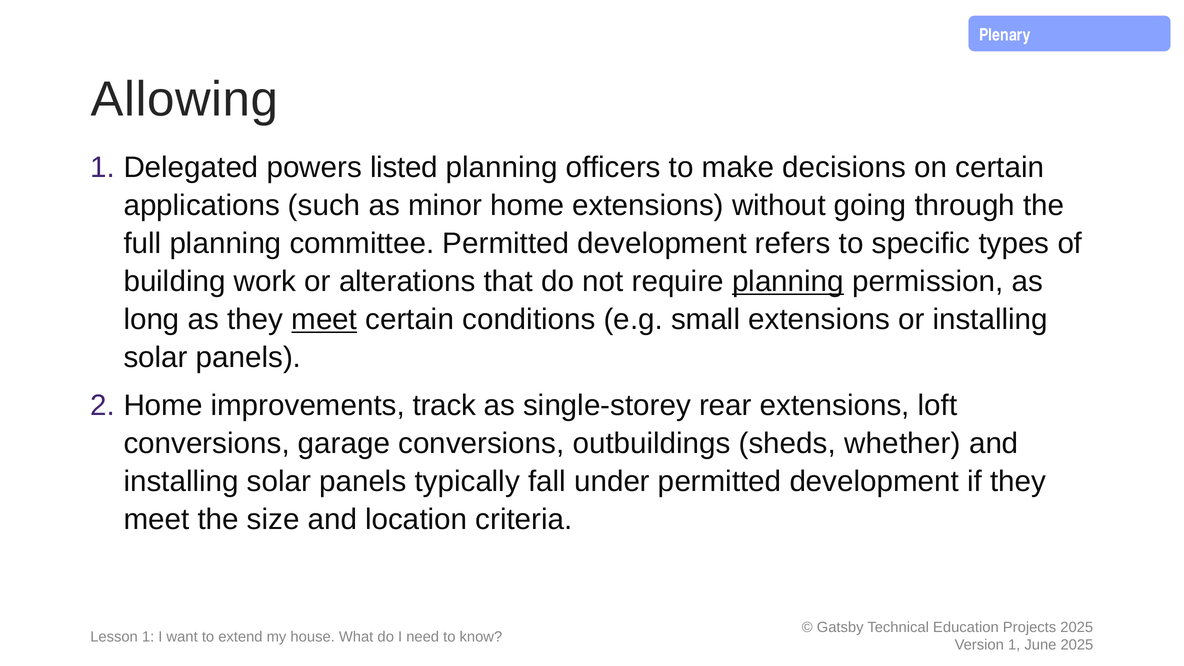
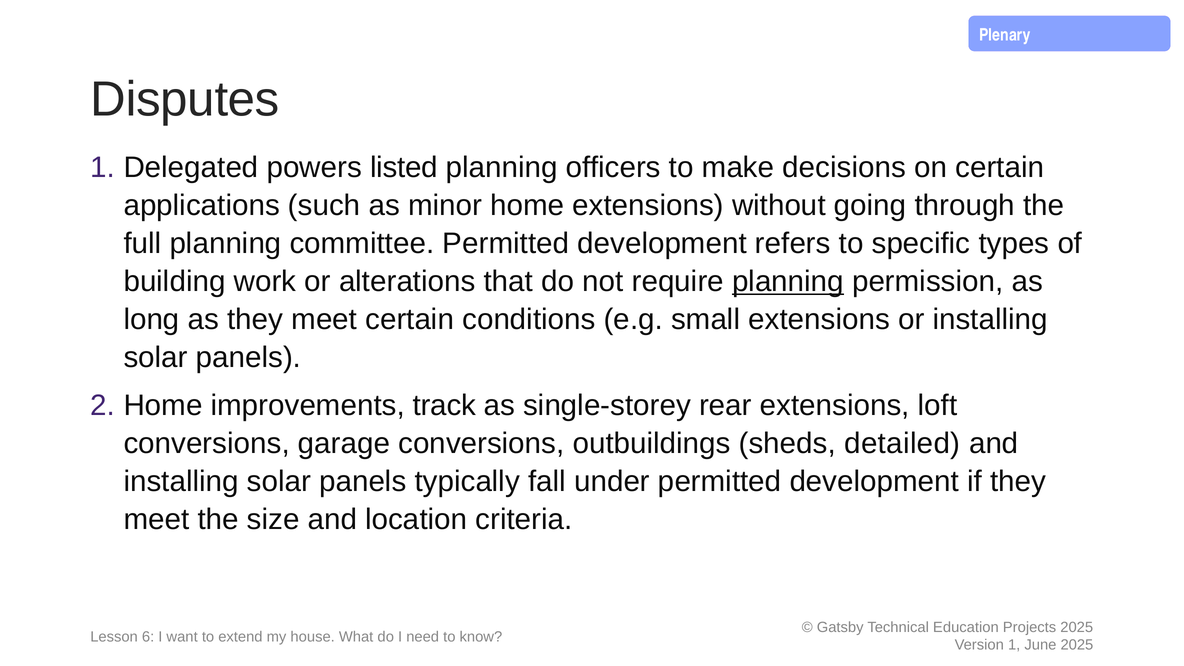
Allowing: Allowing -> Disputes
meet at (324, 320) underline: present -> none
whether: whether -> detailed
Lesson 1: 1 -> 6
